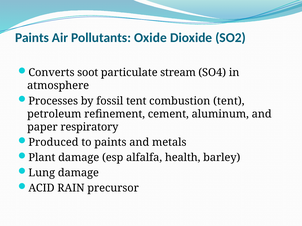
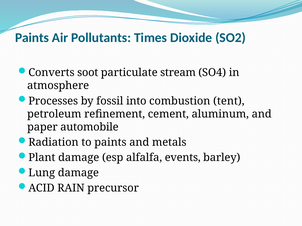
Oxide: Oxide -> Times
fossil tent: tent -> into
respiratory: respiratory -> automobile
Produced: Produced -> Radiation
health: health -> events
